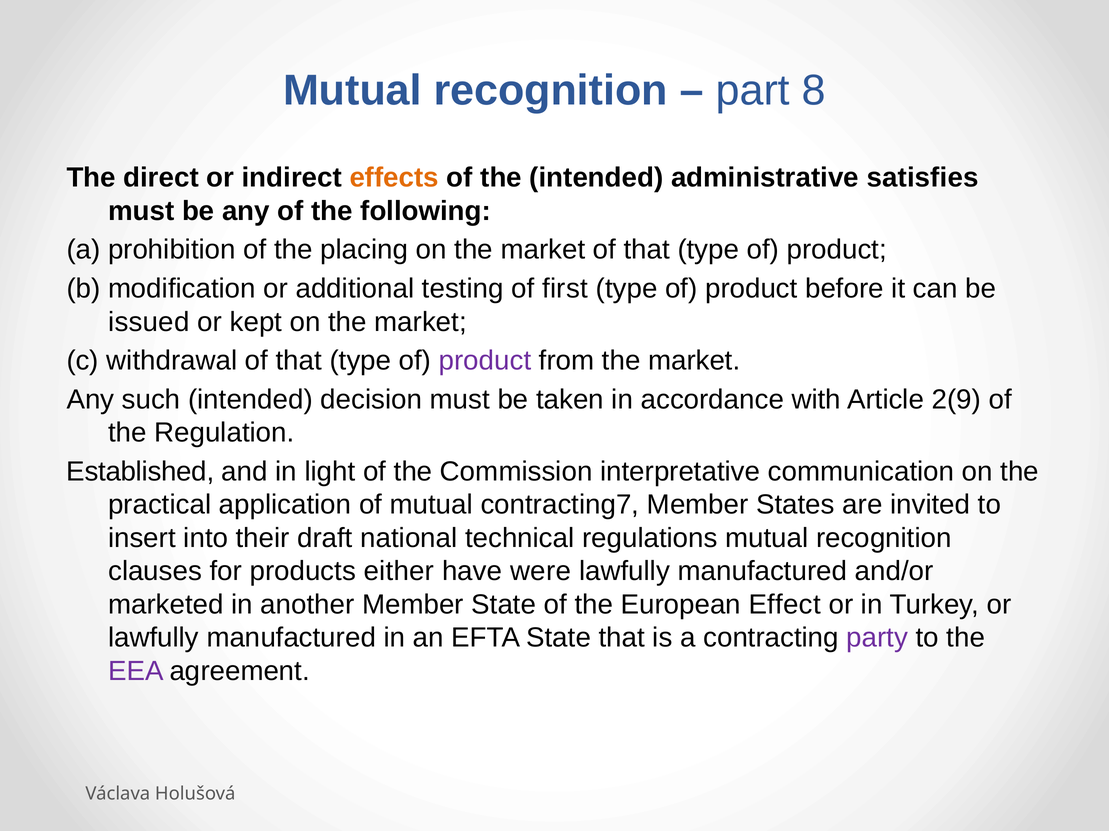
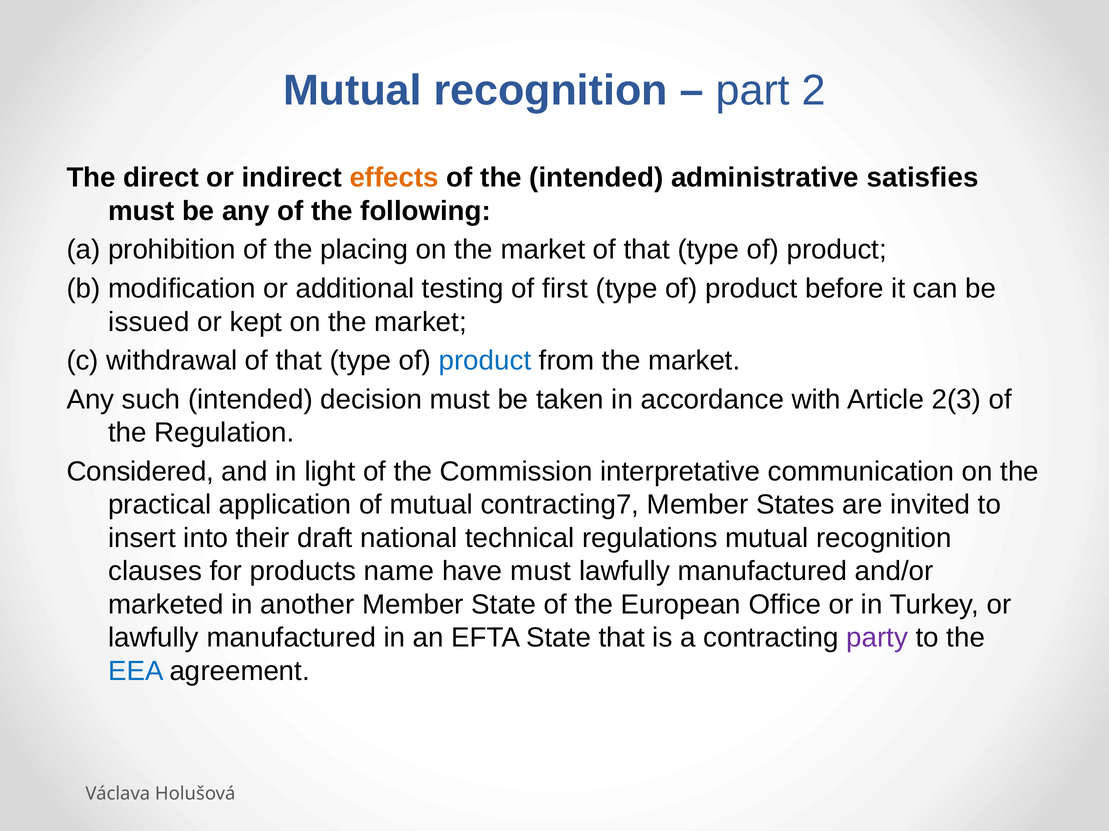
8: 8 -> 2
product at (485, 361) colour: purple -> blue
2(9: 2(9 -> 2(3
Established: Established -> Considered
either: either -> name
have were: were -> must
Effect: Effect -> Office
EEA colour: purple -> blue
